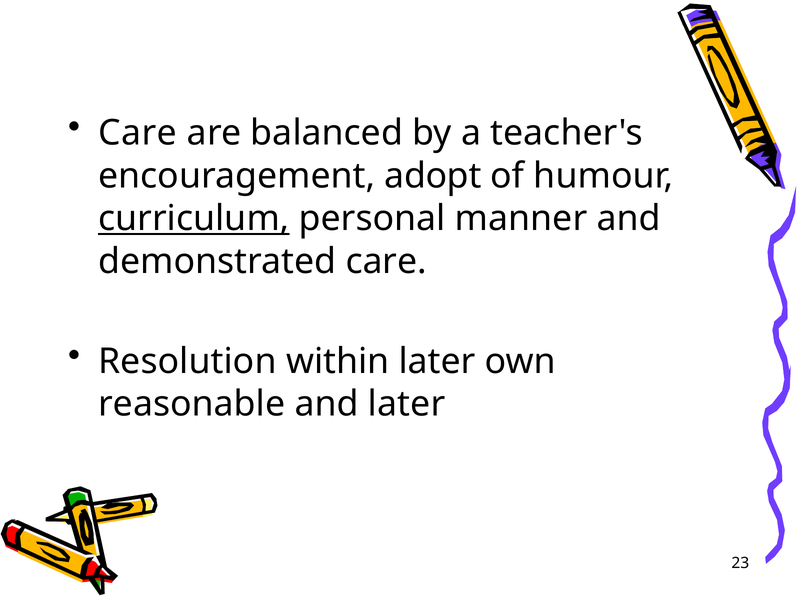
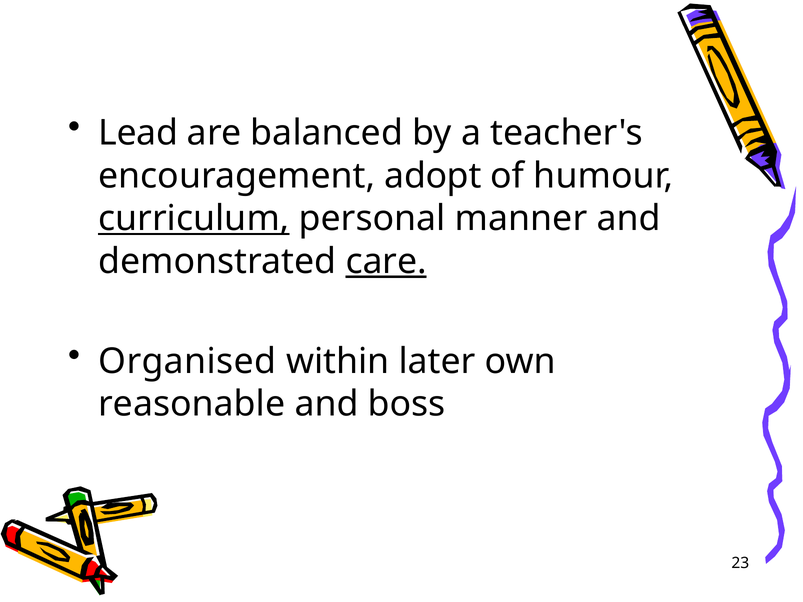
Care at (138, 133): Care -> Lead
care at (386, 262) underline: none -> present
Resolution: Resolution -> Organised
and later: later -> boss
